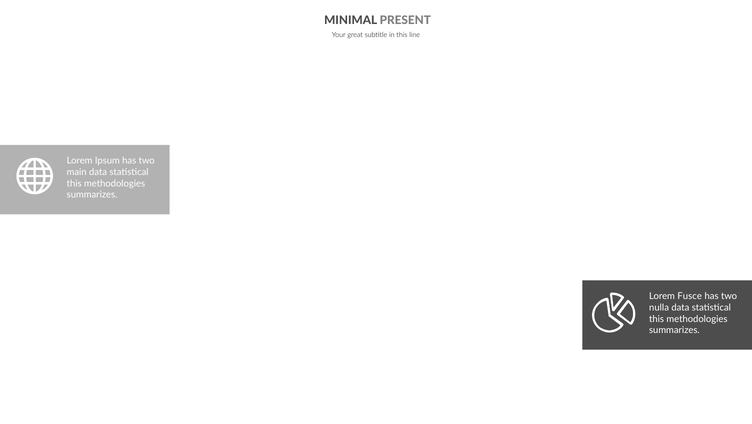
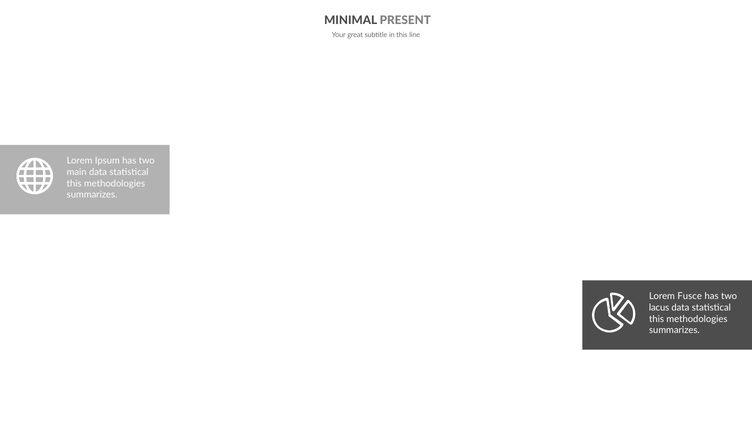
nulla: nulla -> lacus
